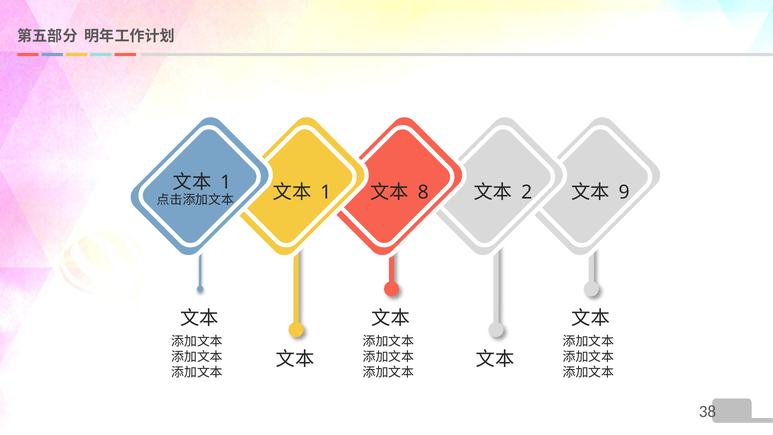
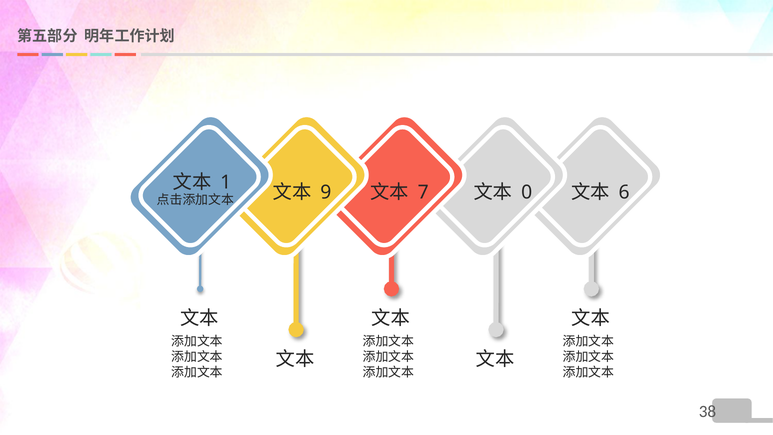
1 at (326, 192): 1 -> 9
8: 8 -> 7
2: 2 -> 0
9: 9 -> 6
